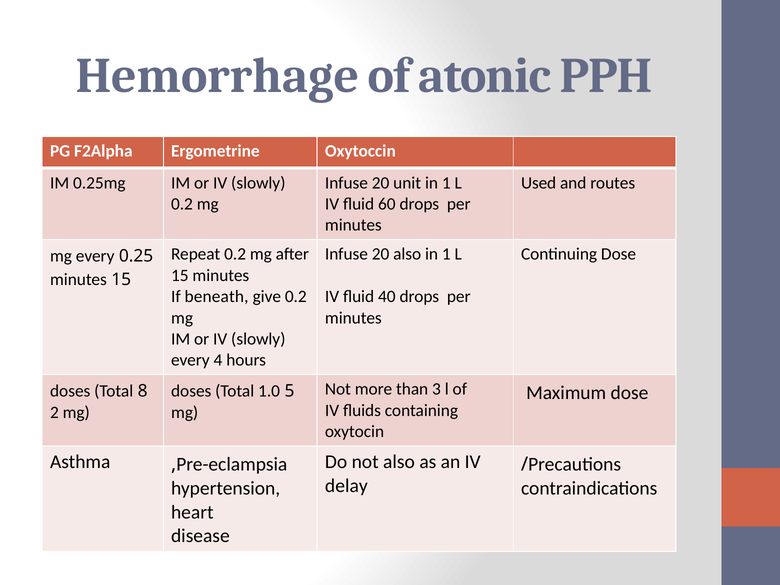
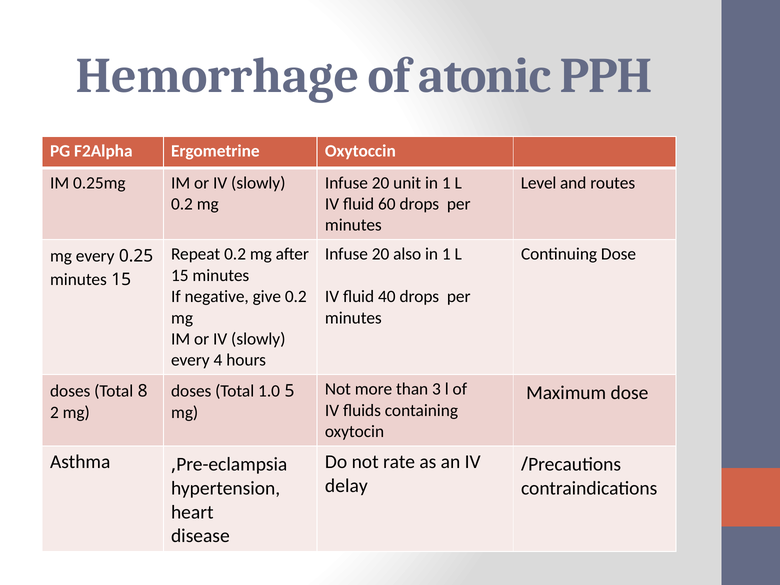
Used: Used -> Level
beneath: beneath -> negative
not also: also -> rate
